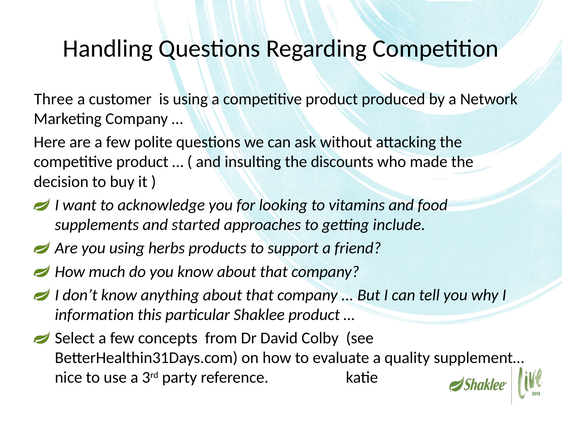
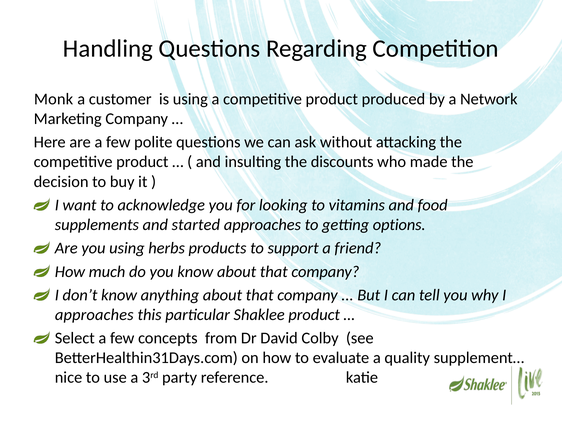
Three: Three -> Monk
include: include -> options
information at (94, 314): information -> approaches
